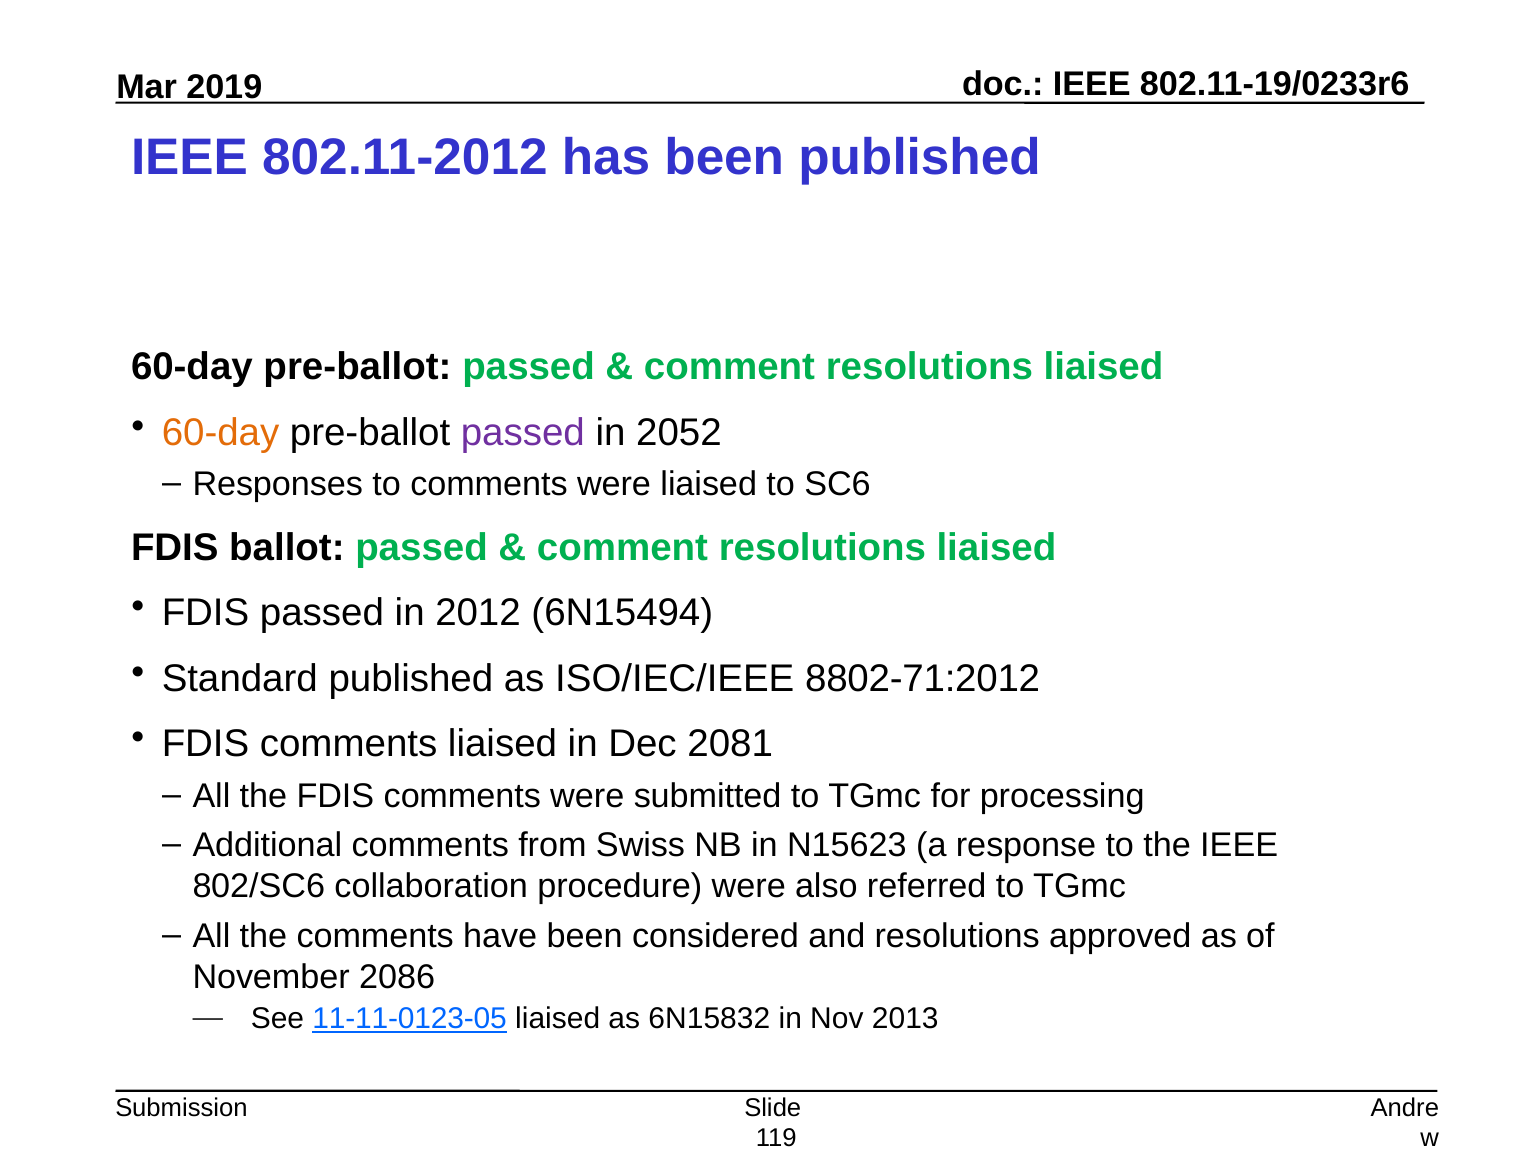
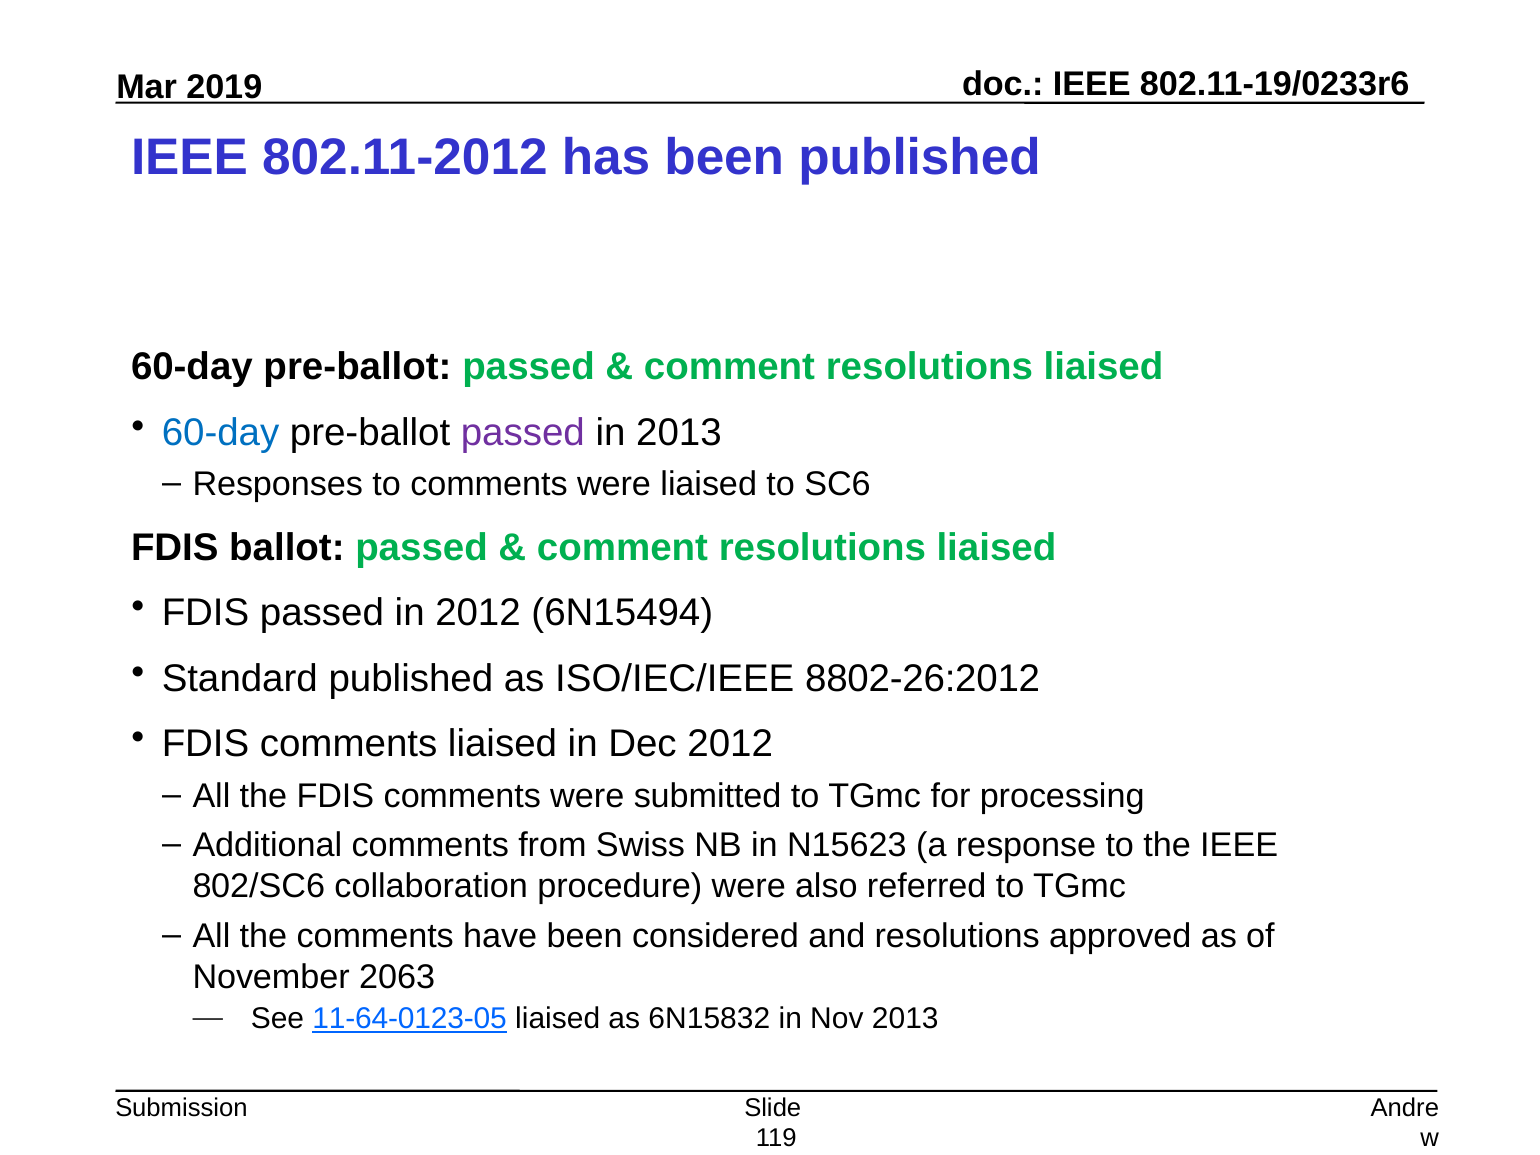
60-day at (221, 433) colour: orange -> blue
in 2052: 2052 -> 2013
8802-71:2012: 8802-71:2012 -> 8802-26:2012
Dec 2081: 2081 -> 2012
2086: 2086 -> 2063
11-11-0123-05: 11-11-0123-05 -> 11-64-0123-05
